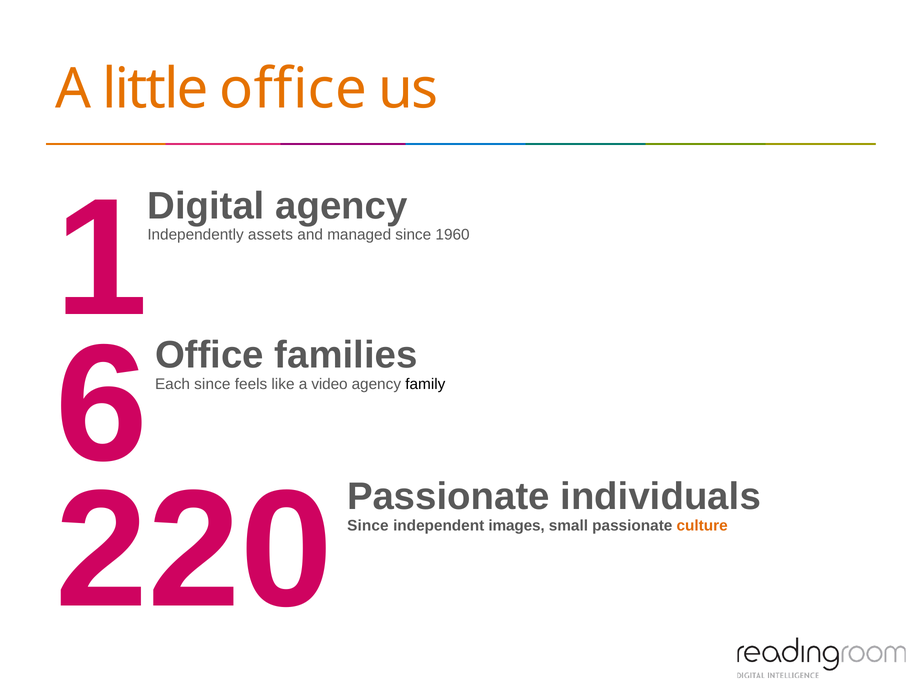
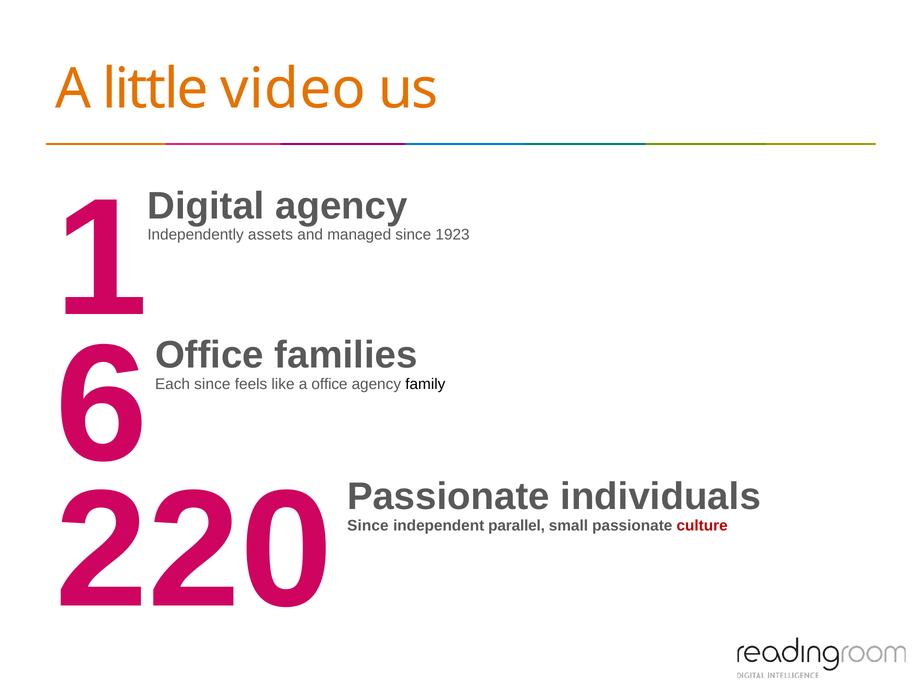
little office: office -> video
1960: 1960 -> 1923
a video: video -> office
images: images -> parallel
culture colour: orange -> red
